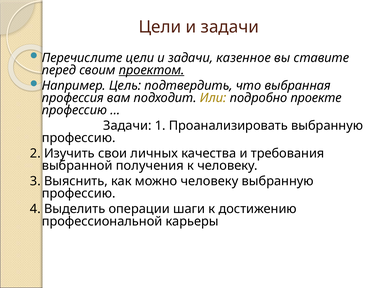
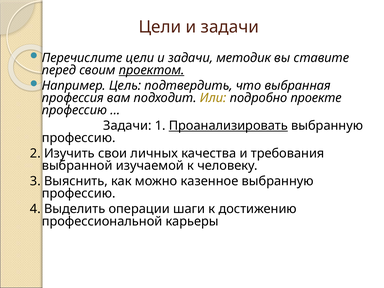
казенное: казенное -> методик
Проанализировать underline: none -> present
получения: получения -> изучаемой
можно человеку: человеку -> казенное
